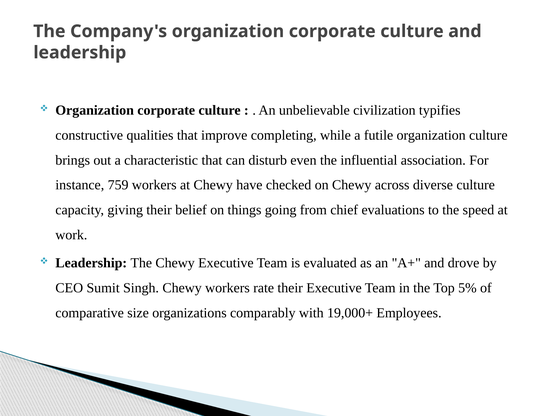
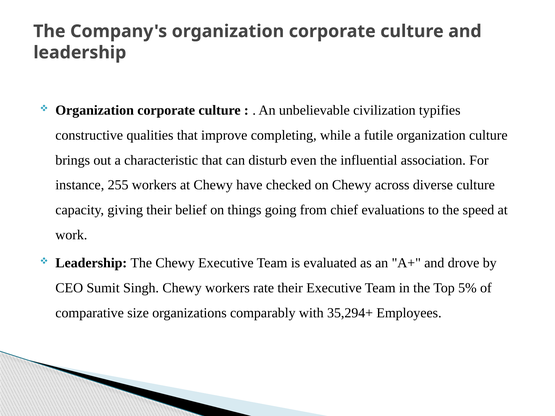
759: 759 -> 255
19,000+: 19,000+ -> 35,294+
